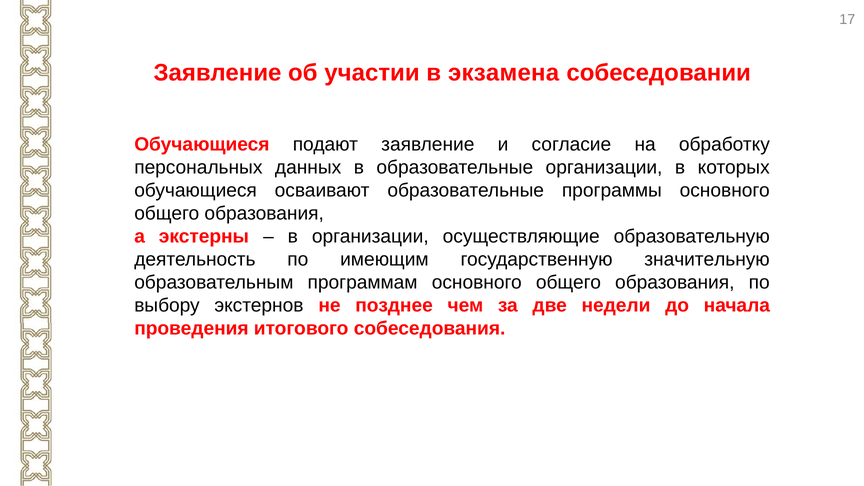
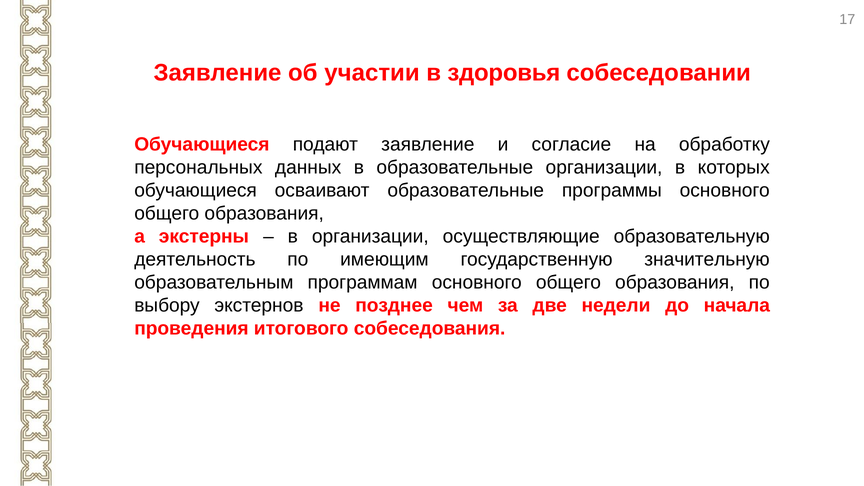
экзамена: экзамена -> здоровья
